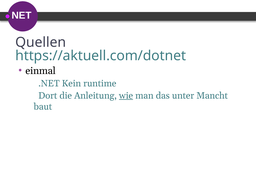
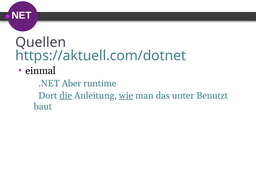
Kein: Kein -> Aber
die underline: none -> present
Mancht: Mancht -> Benutzt
